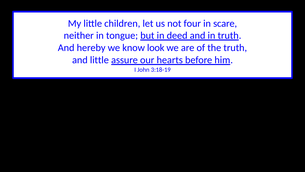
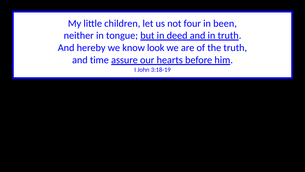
scare: scare -> been
and little: little -> time
